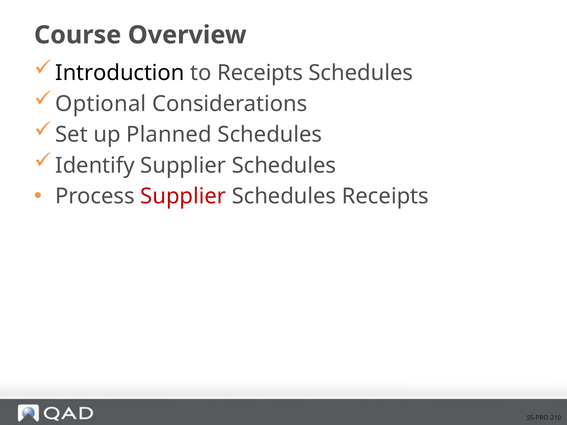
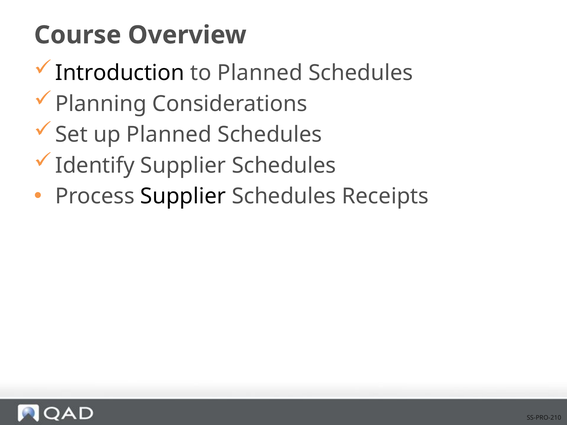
to Receipts: Receipts -> Planned
Optional: Optional -> Planning
Supplier at (183, 196) colour: red -> black
